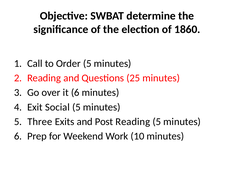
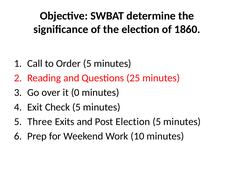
it 6: 6 -> 0
Social: Social -> Check
Post Reading: Reading -> Election
